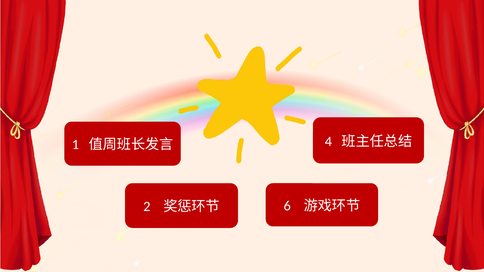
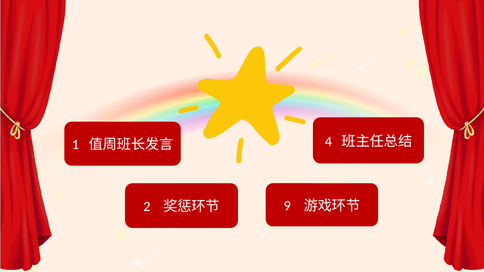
6: 6 -> 9
